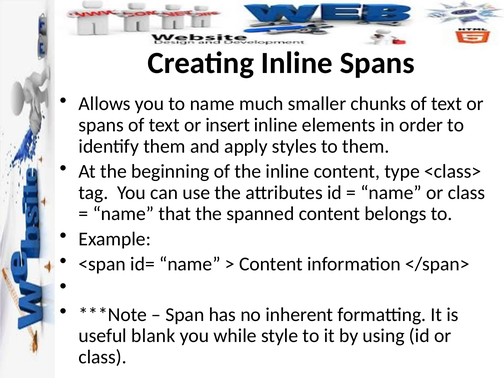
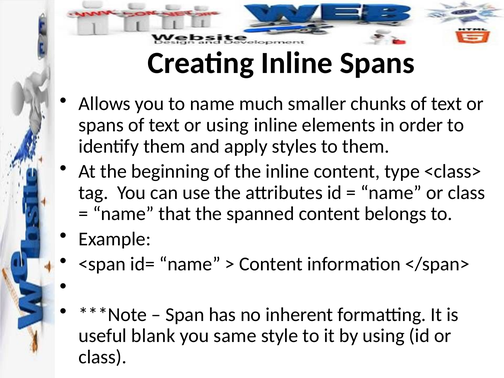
or insert: insert -> using
while: while -> same
